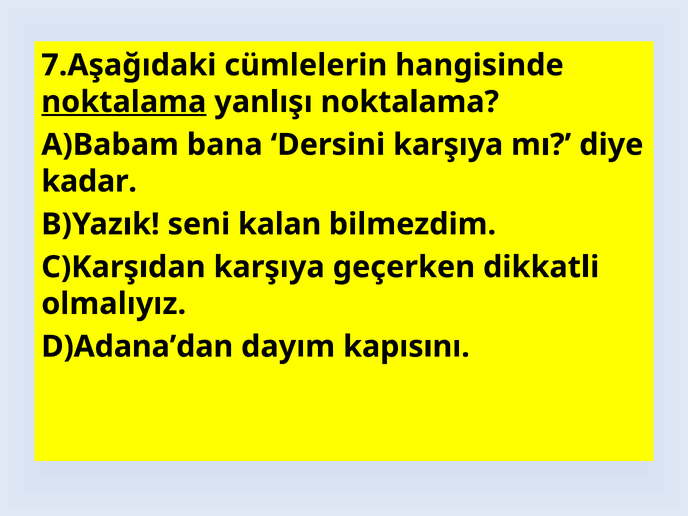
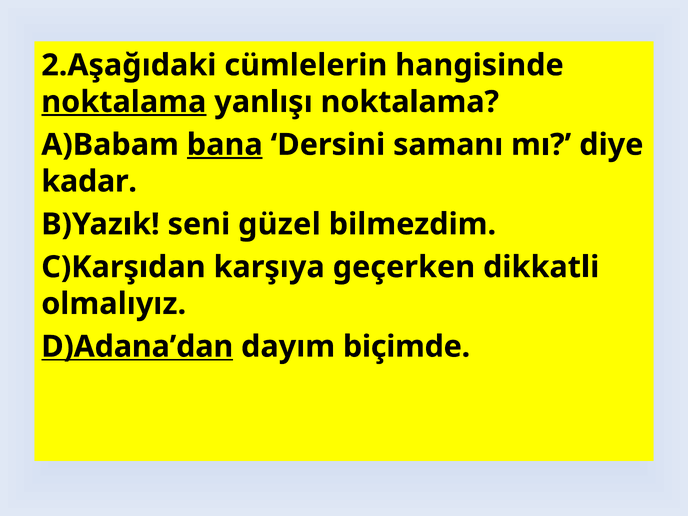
7.Aşağıdaki: 7.Aşağıdaki -> 2.Aşağıdaki
bana underline: none -> present
Dersini karşıya: karşıya -> samanı
kalan: kalan -> güzel
D)Adana’dan underline: none -> present
kapısını: kapısını -> biçimde
